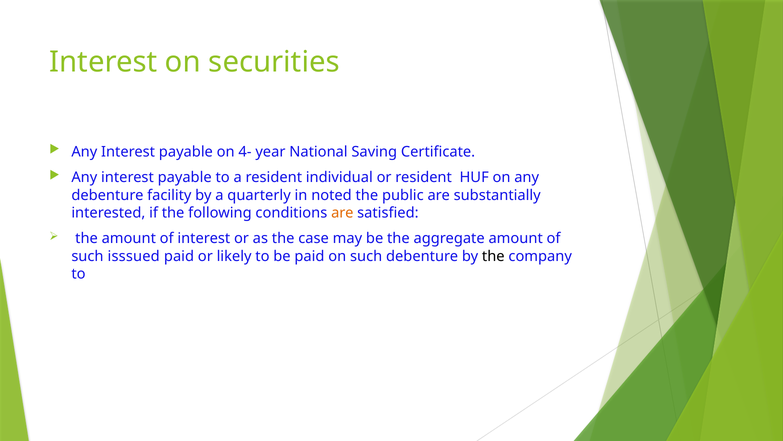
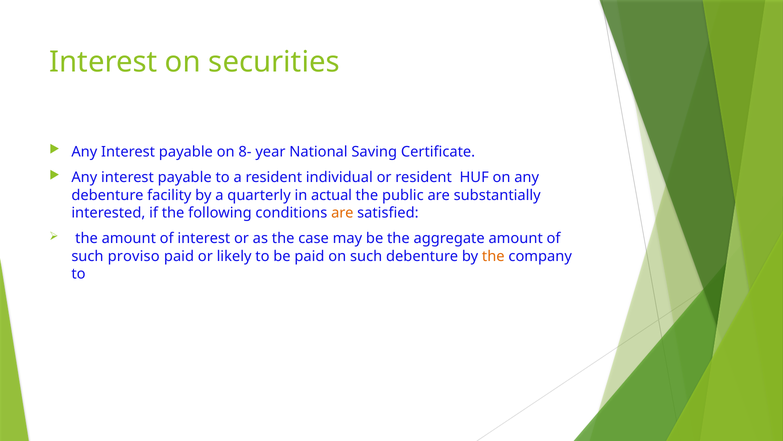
4-: 4- -> 8-
noted: noted -> actual
isssued: isssued -> proviso
the at (493, 256) colour: black -> orange
